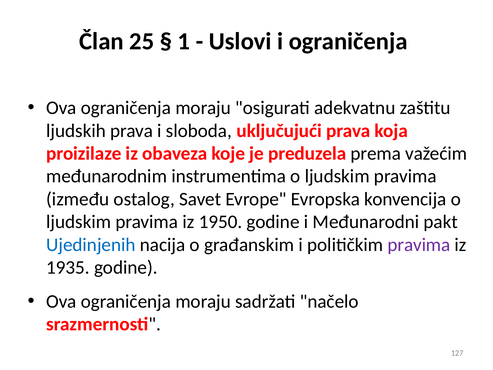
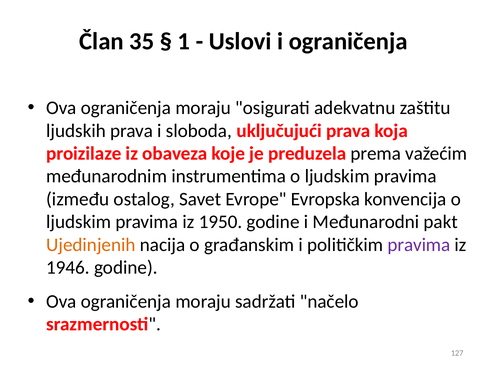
25: 25 -> 35
Ujedinjenih colour: blue -> orange
1935: 1935 -> 1946
